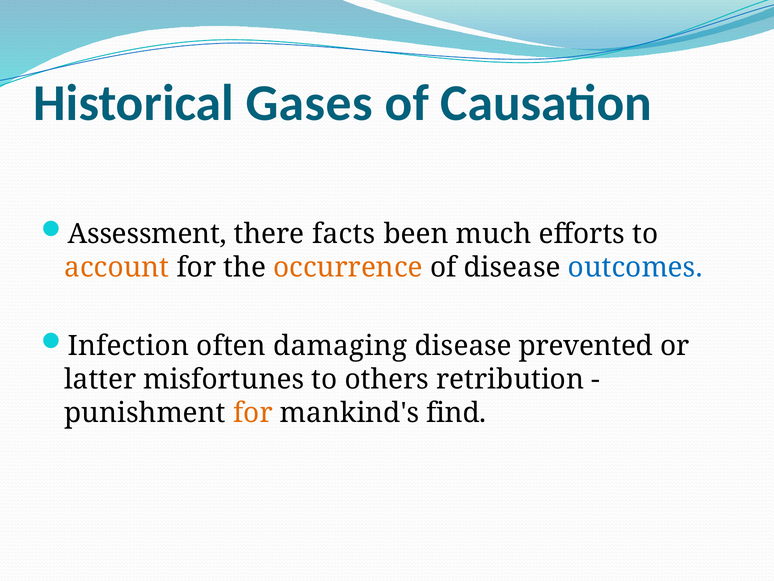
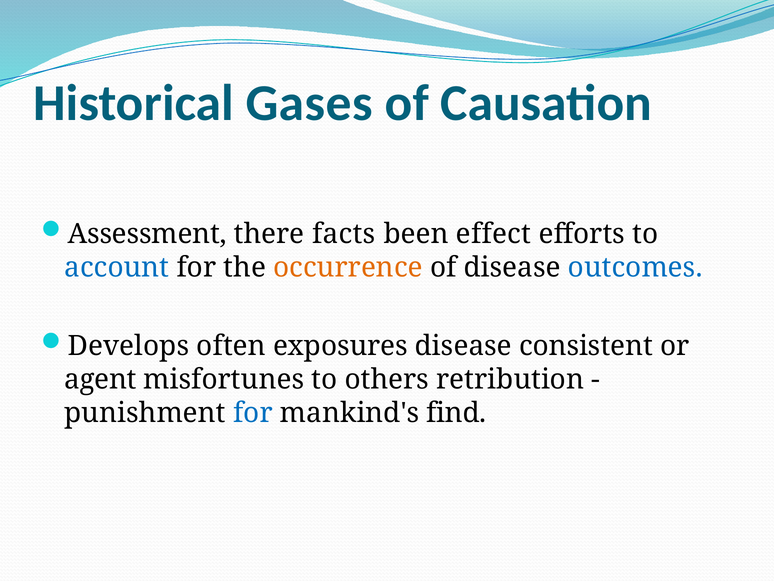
much: much -> effect
account colour: orange -> blue
Infection: Infection -> Develops
damaging: damaging -> exposures
prevented: prevented -> consistent
latter: latter -> agent
for at (253, 413) colour: orange -> blue
